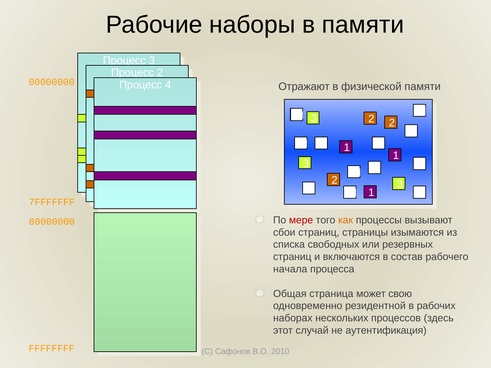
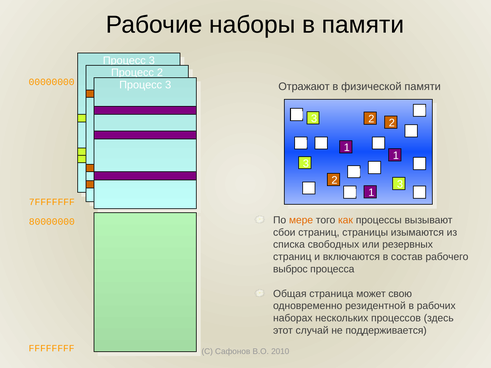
4 at (168, 85): 4 -> 3
мере colour: red -> orange
начала: начала -> выброс
аутентификация: аутентификация -> поддерживается
